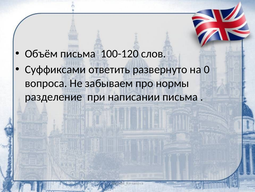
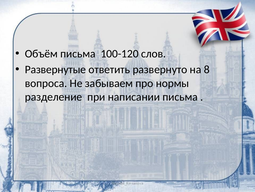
Суффиксами: Суффиксами -> Развернутые
0: 0 -> 8
